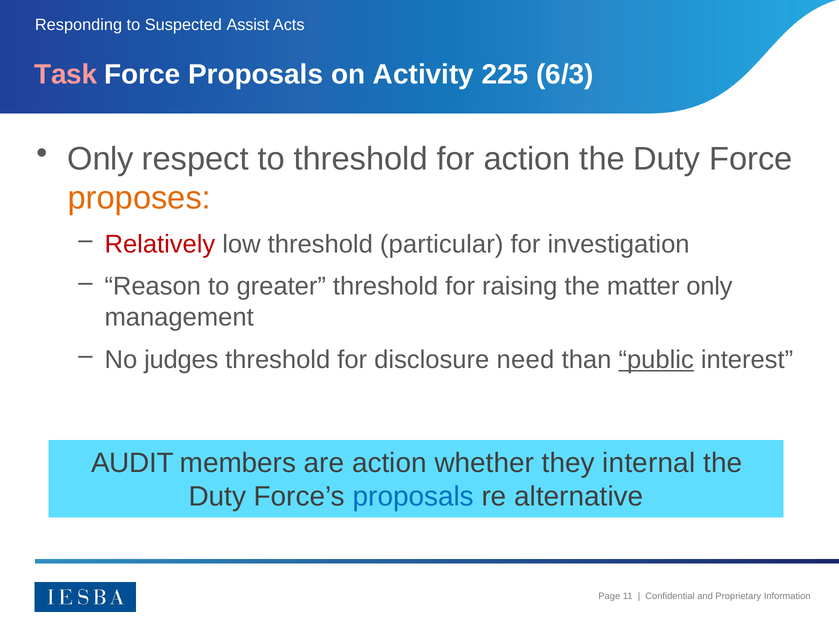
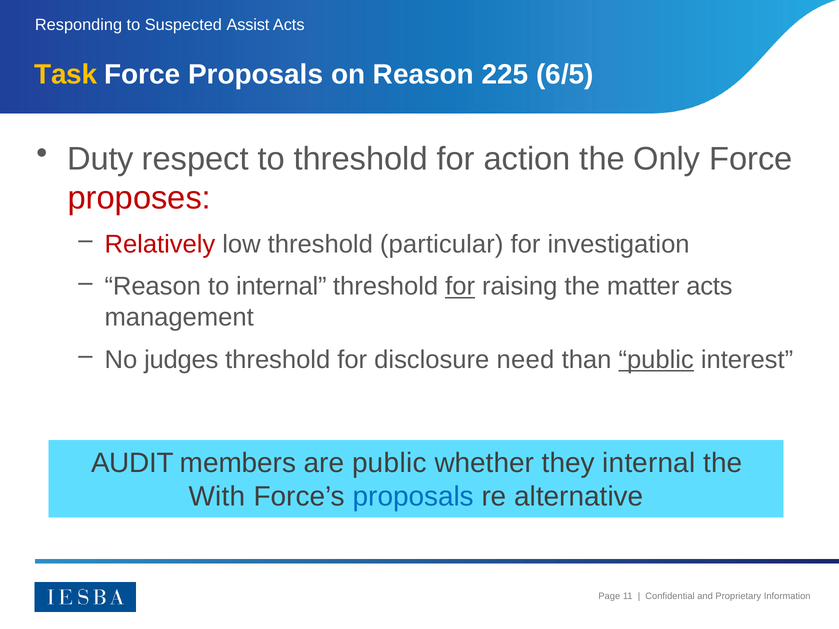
Task colour: pink -> yellow
on Activity: Activity -> Reason
6/3: 6/3 -> 6/5
Only at (101, 159): Only -> Duty
action the Duty: Duty -> Only
proposes colour: orange -> red
to greater: greater -> internal
for at (460, 287) underline: none -> present
matter only: only -> acts
are action: action -> public
Duty at (217, 497): Duty -> With
